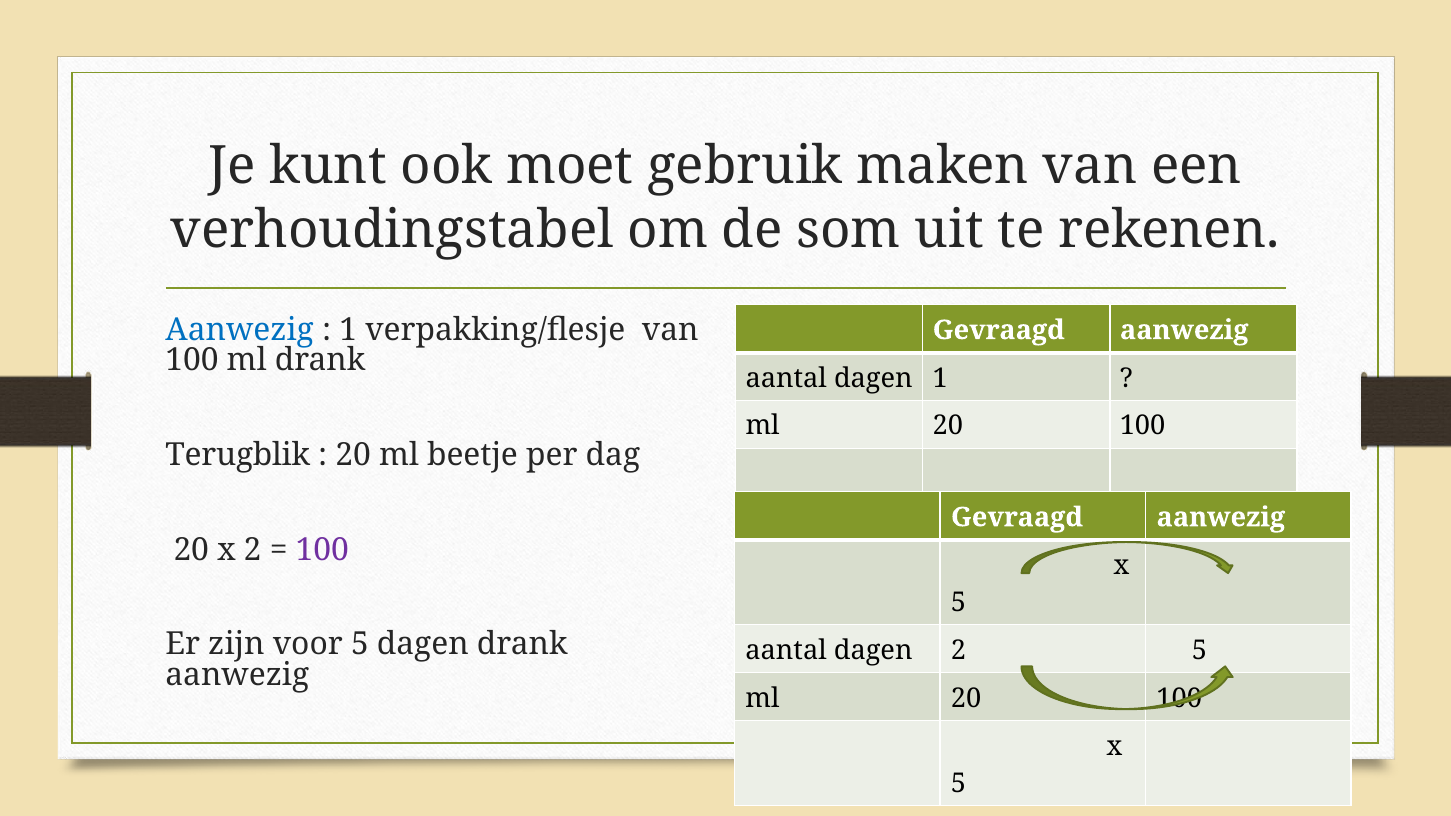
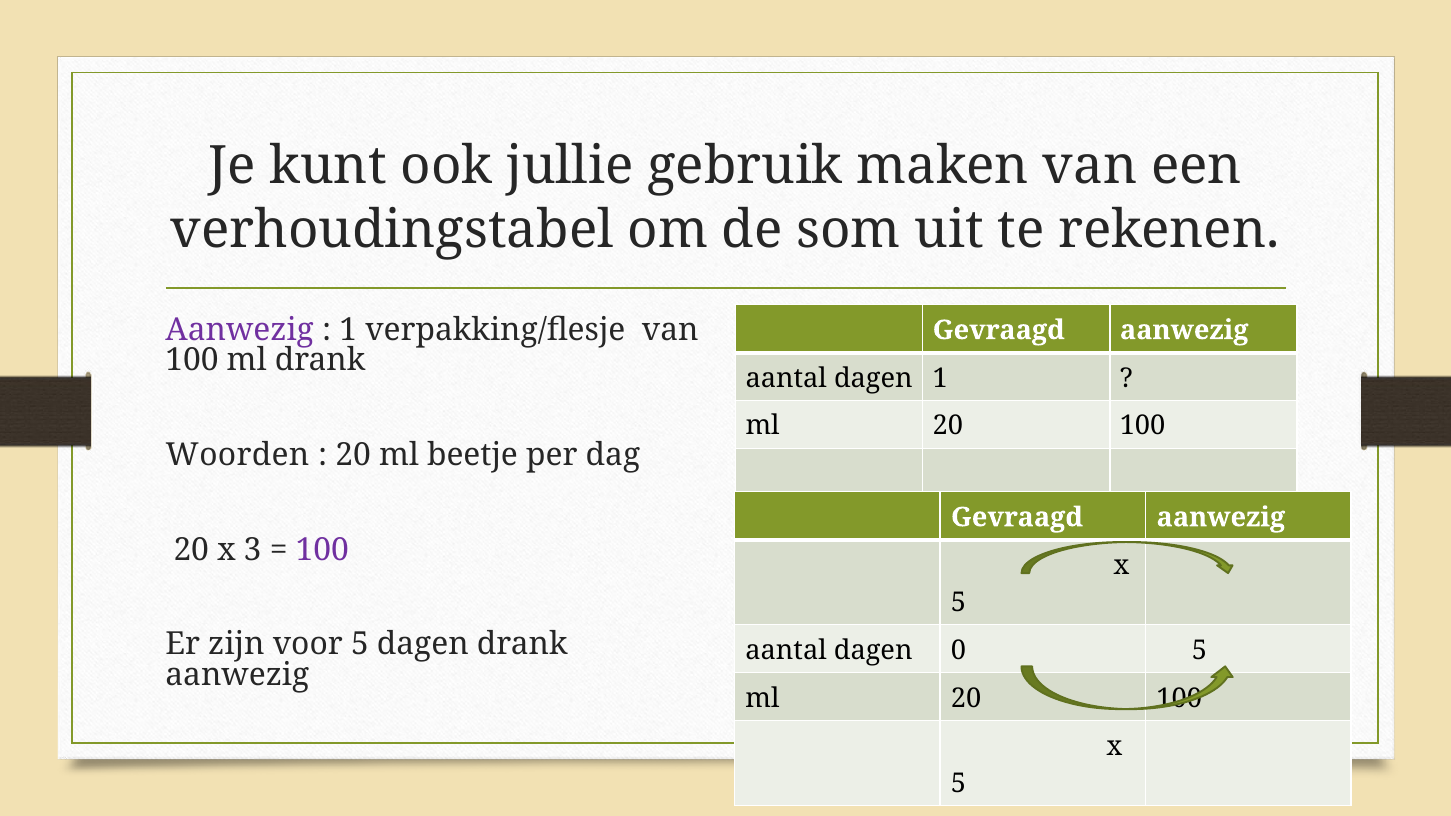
moet: moet -> jullie
Aanwezig at (240, 330) colour: blue -> purple
Terugblik: Terugblik -> Woorden
x 2: 2 -> 3
dagen 2: 2 -> 0
